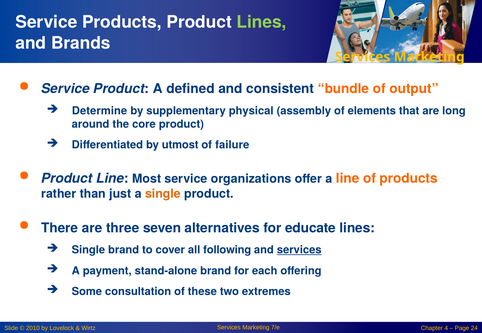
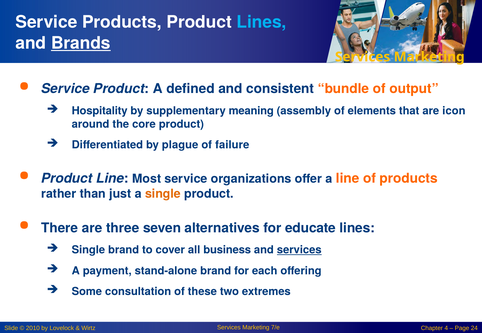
Lines at (261, 22) colour: light green -> light blue
Brands underline: none -> present
Determine: Determine -> Hospitality
physical: physical -> meaning
long: long -> icon
utmost: utmost -> plague
following: following -> business
